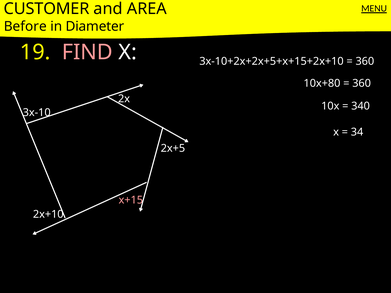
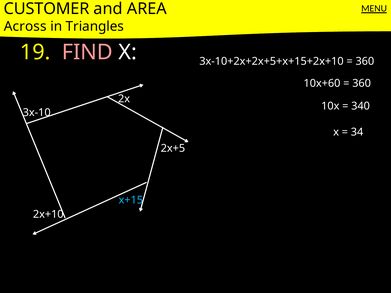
Before: Before -> Across
Diameter: Diameter -> Triangles
10x+80: 10x+80 -> 10x+60
x+15 colour: pink -> light blue
